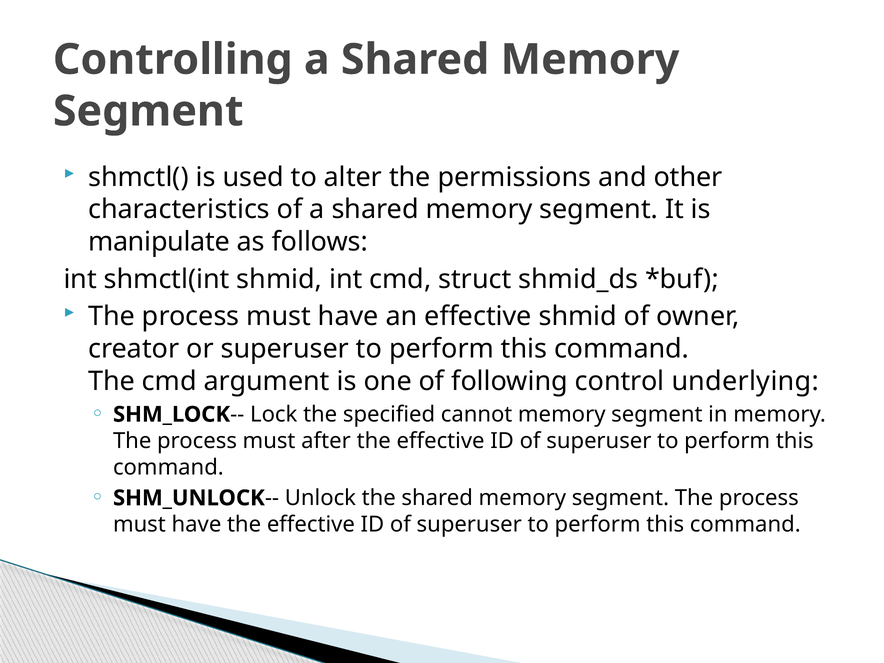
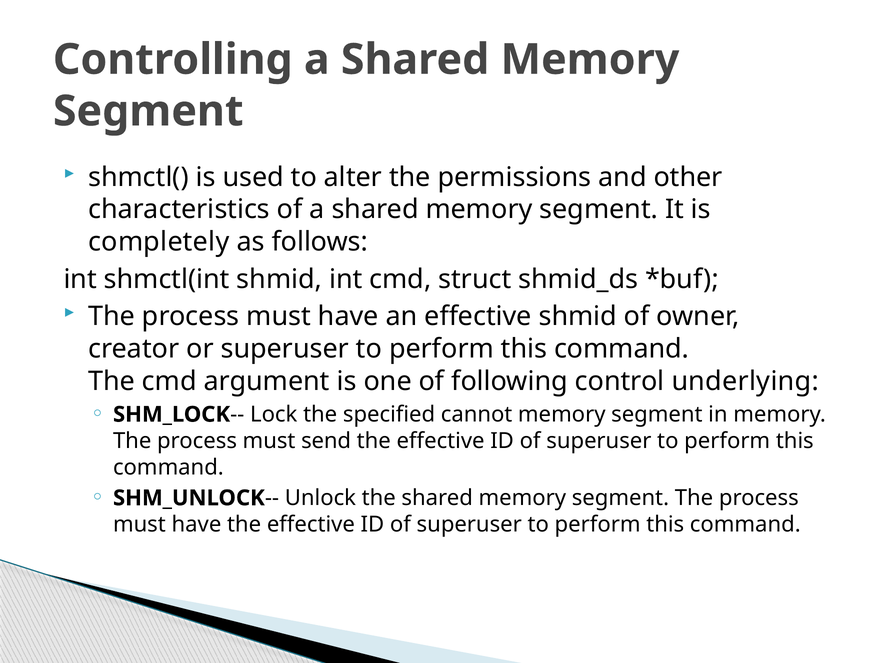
manipulate: manipulate -> completely
after: after -> send
